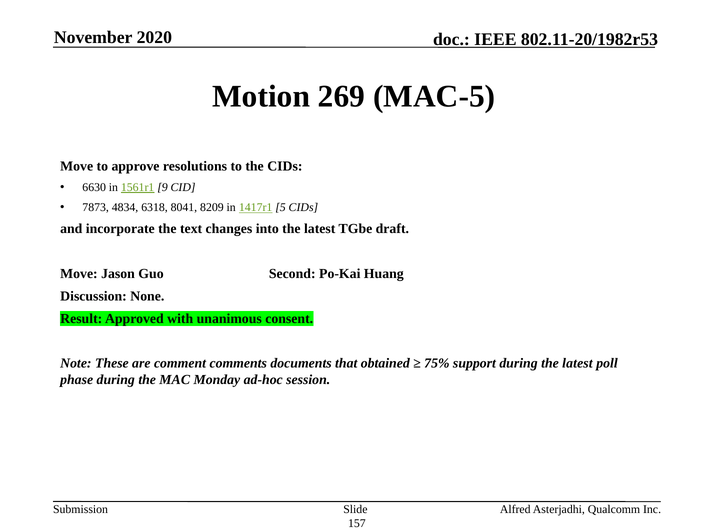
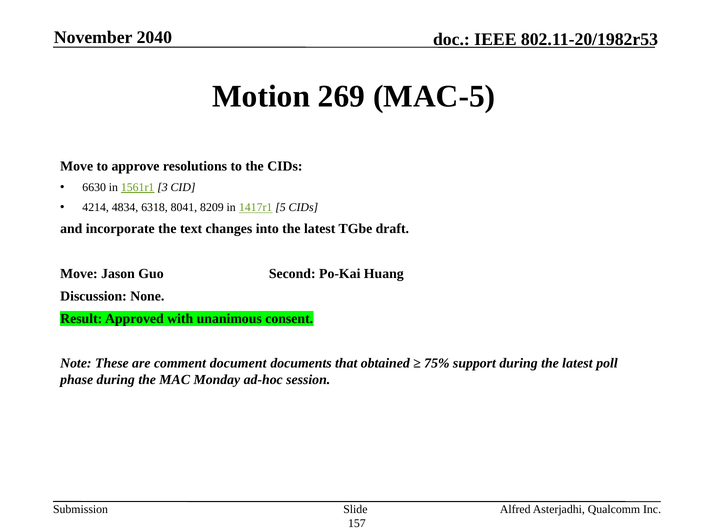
2020: 2020 -> 2040
9: 9 -> 3
7873: 7873 -> 4214
comments: comments -> document
